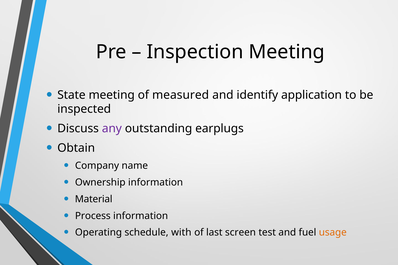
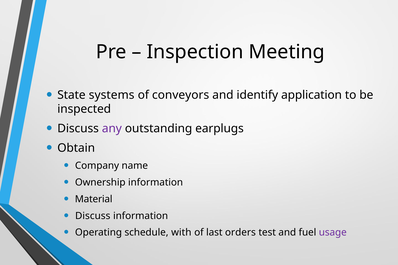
State meeting: meeting -> systems
measured: measured -> conveyors
Process at (93, 216): Process -> Discuss
screen: screen -> orders
usage colour: orange -> purple
